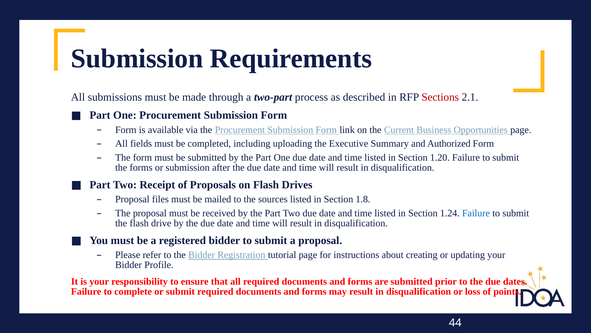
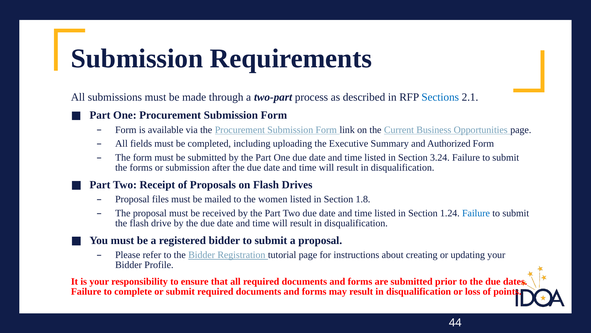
Sections colour: red -> blue
1.20: 1.20 -> 3.24
sources: sources -> women
